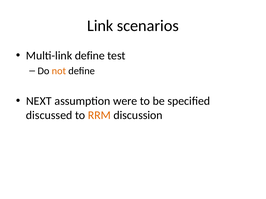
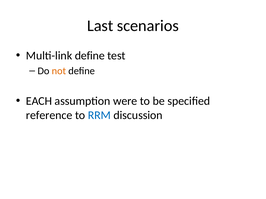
Link: Link -> Last
NEXT: NEXT -> EACH
discussed: discussed -> reference
RRM colour: orange -> blue
